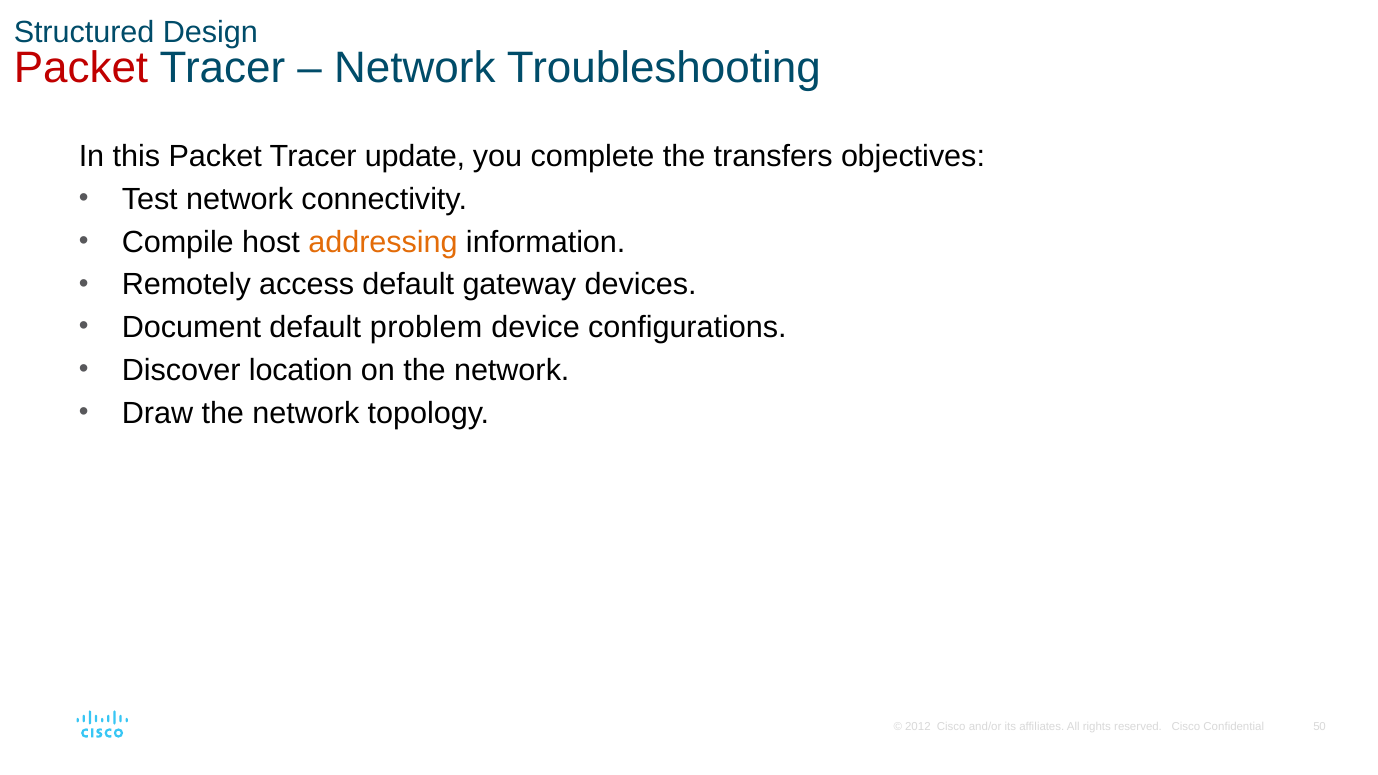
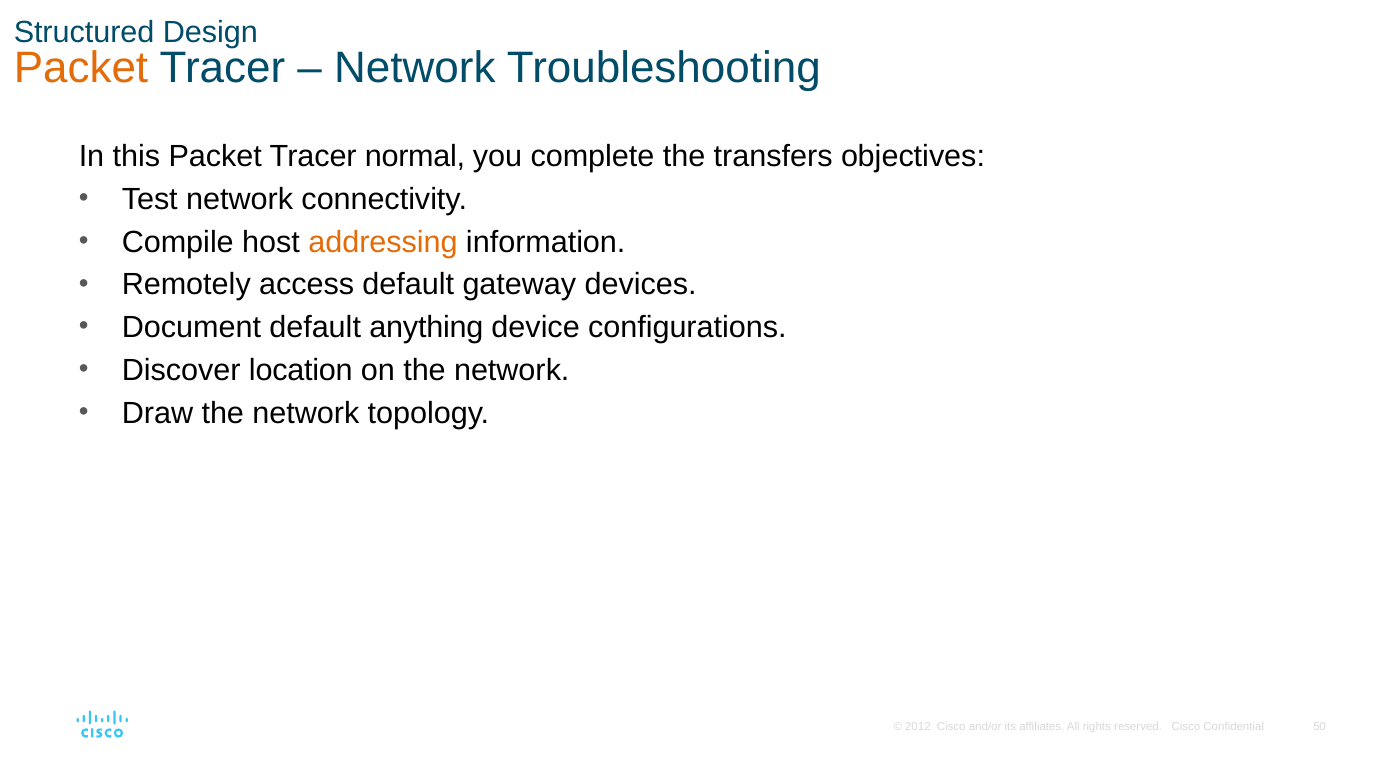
Packet at (81, 68) colour: red -> orange
update: update -> normal
problem: problem -> anything
